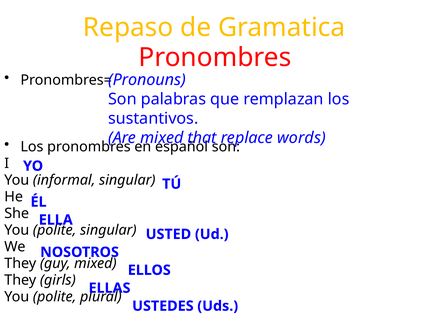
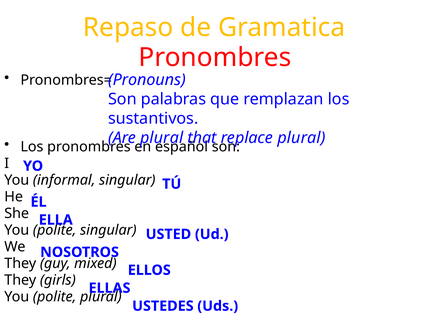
Are mixed: mixed -> plural
replace words: words -> plural
